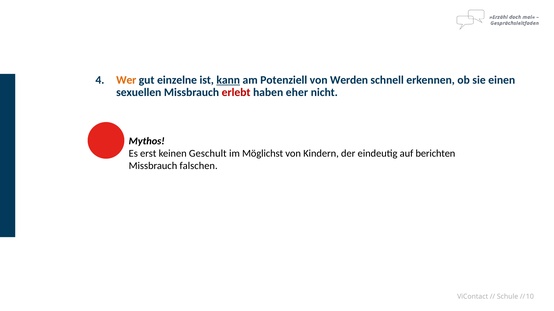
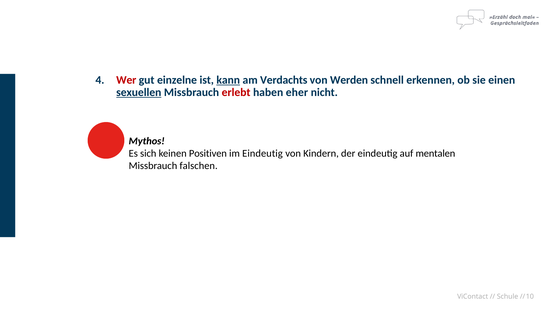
Wer colour: orange -> red
Potenziell: Potenziell -> Verdachts
sexuellen underline: none -> present
erst: erst -> sich
Geschult: Geschult -> Positiven
im Möglichst: Möglichst -> Eindeutig
berichten: berichten -> mentalen
